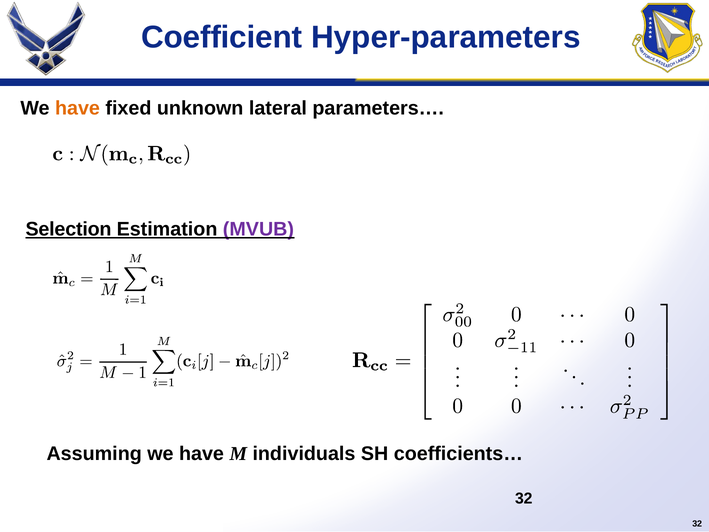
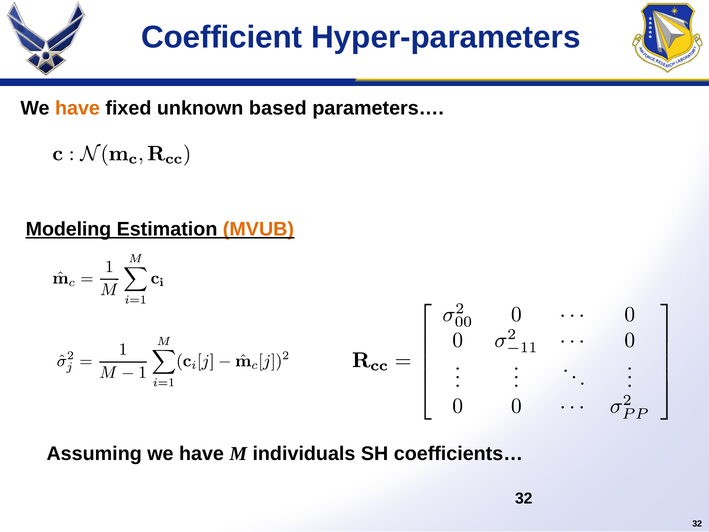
lateral: lateral -> based
Selection: Selection -> Modeling
MVUB colour: purple -> orange
